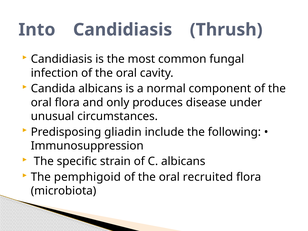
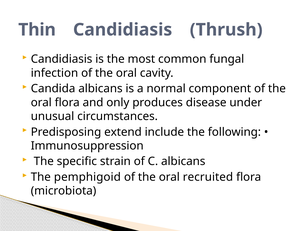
Into: Into -> Thin
gliadin: gliadin -> extend
